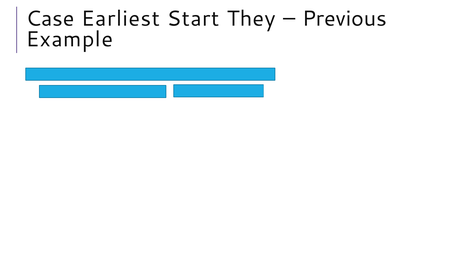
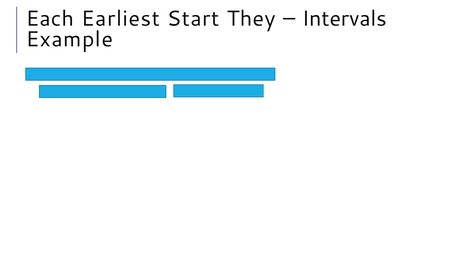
Case: Case -> Each
Previous: Previous -> Intervals
